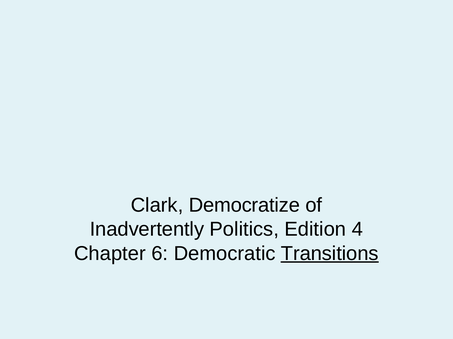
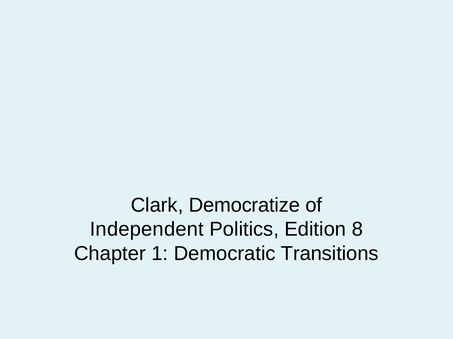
Inadvertently: Inadvertently -> Independent
4: 4 -> 8
6: 6 -> 1
Transitions underline: present -> none
